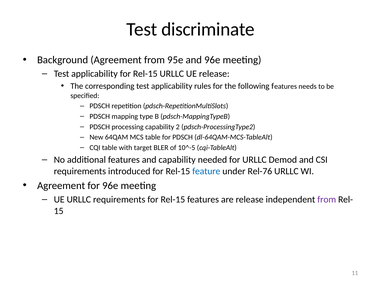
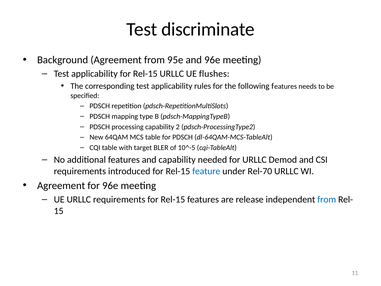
UE release: release -> flushes
Rel-76: Rel-76 -> Rel-70
from at (327, 199) colour: purple -> blue
